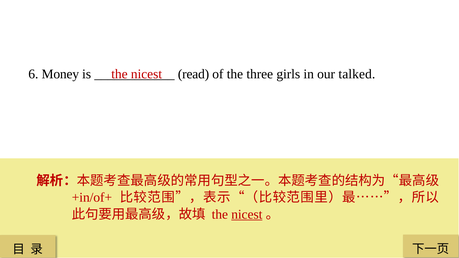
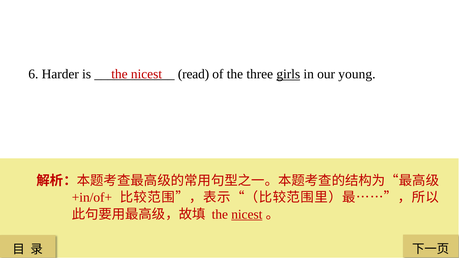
Money: Money -> Harder
girls underline: none -> present
talked: talked -> young
